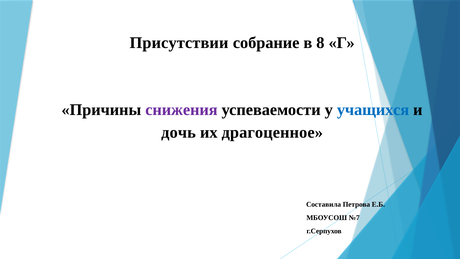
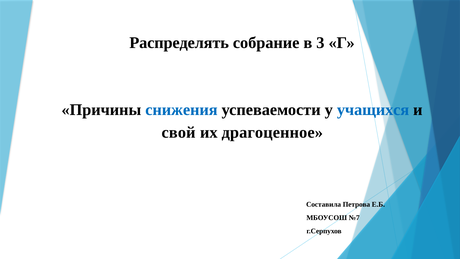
Присутствии: Присутствии -> Распределять
8: 8 -> 3
снижения colour: purple -> blue
дочь: дочь -> свой
